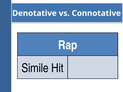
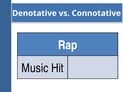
Simile: Simile -> Music
